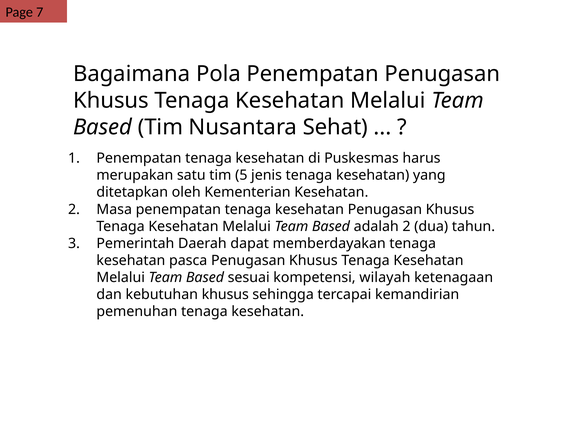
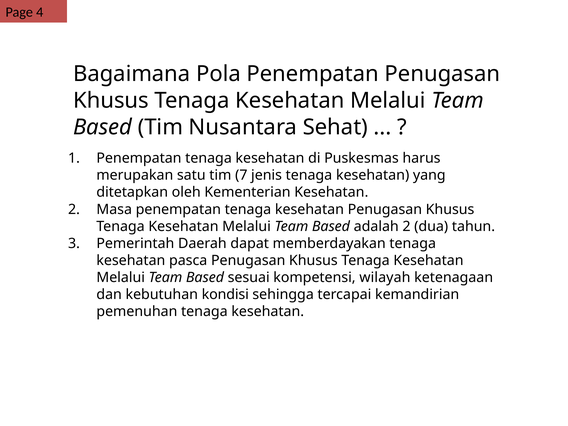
7: 7 -> 4
5: 5 -> 7
kebutuhan khusus: khusus -> kondisi
